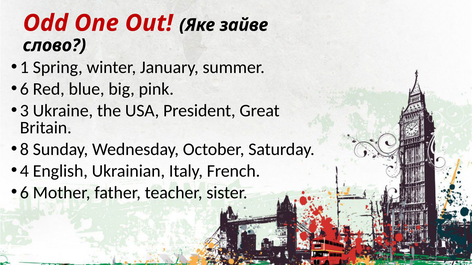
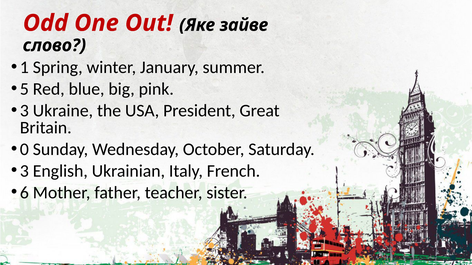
6 at (24, 89): 6 -> 5
8: 8 -> 0
4 at (24, 171): 4 -> 3
